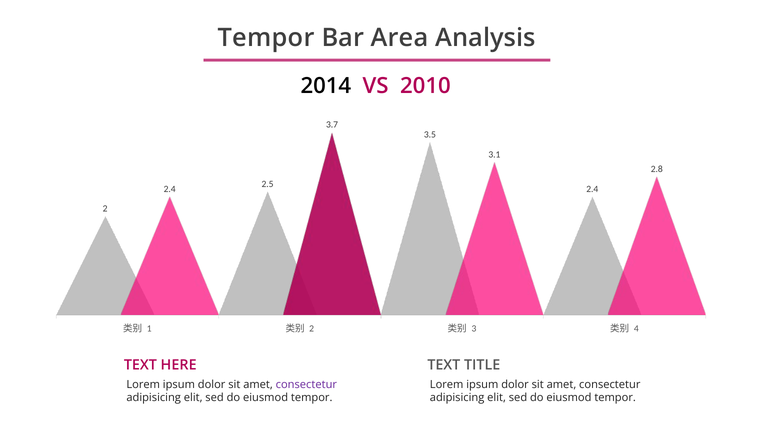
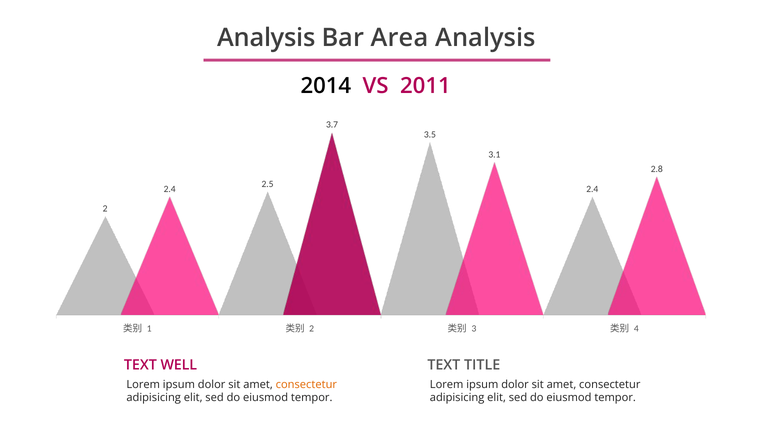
Tempor at (266, 38): Tempor -> Analysis
2010: 2010 -> 2011
HERE: HERE -> WELL
consectetur at (306, 384) colour: purple -> orange
